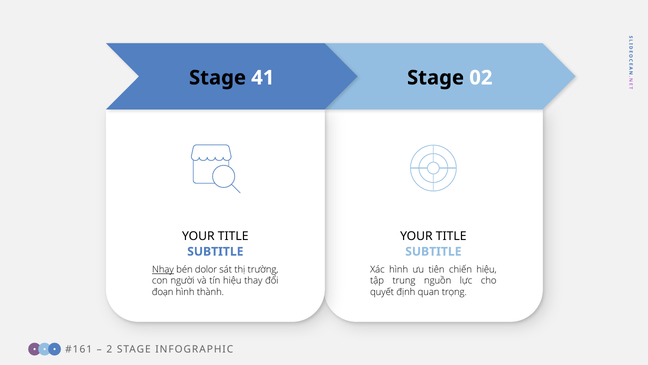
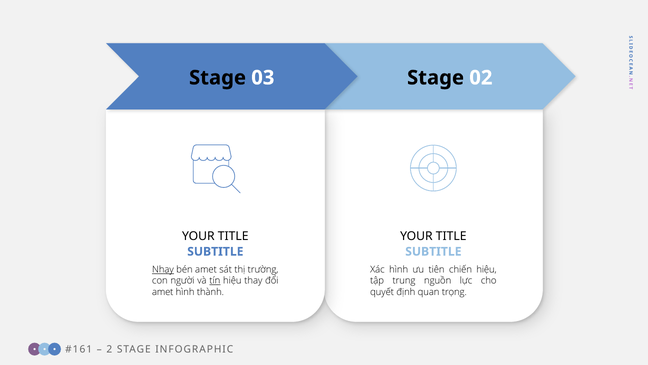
41: 41 -> 03
bén dolor: dolor -> amet
tín underline: none -> present
đoạn at (163, 292): đoạn -> amet
